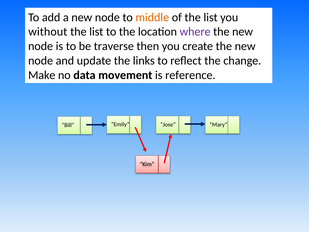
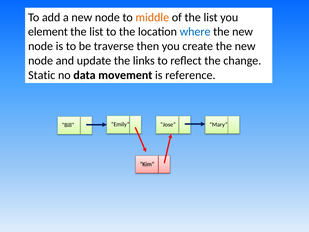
without: without -> element
where colour: purple -> blue
Make: Make -> Static
